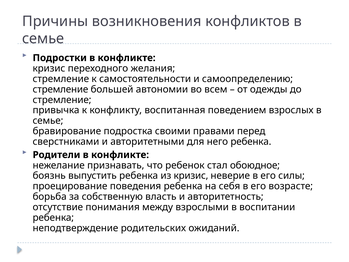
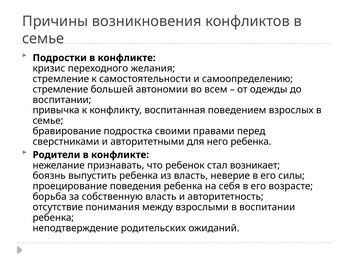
стремление at (62, 100): стремление -> воспитании
обоюдное: обоюдное -> возникает
из кризис: кризис -> власть
